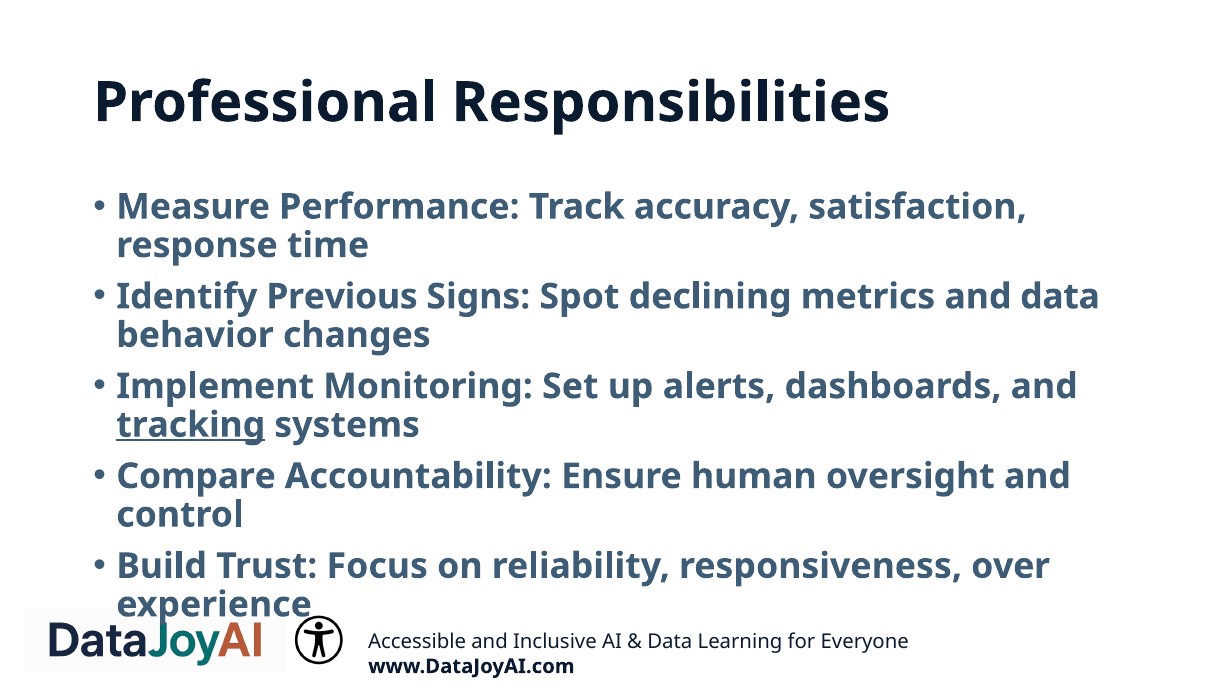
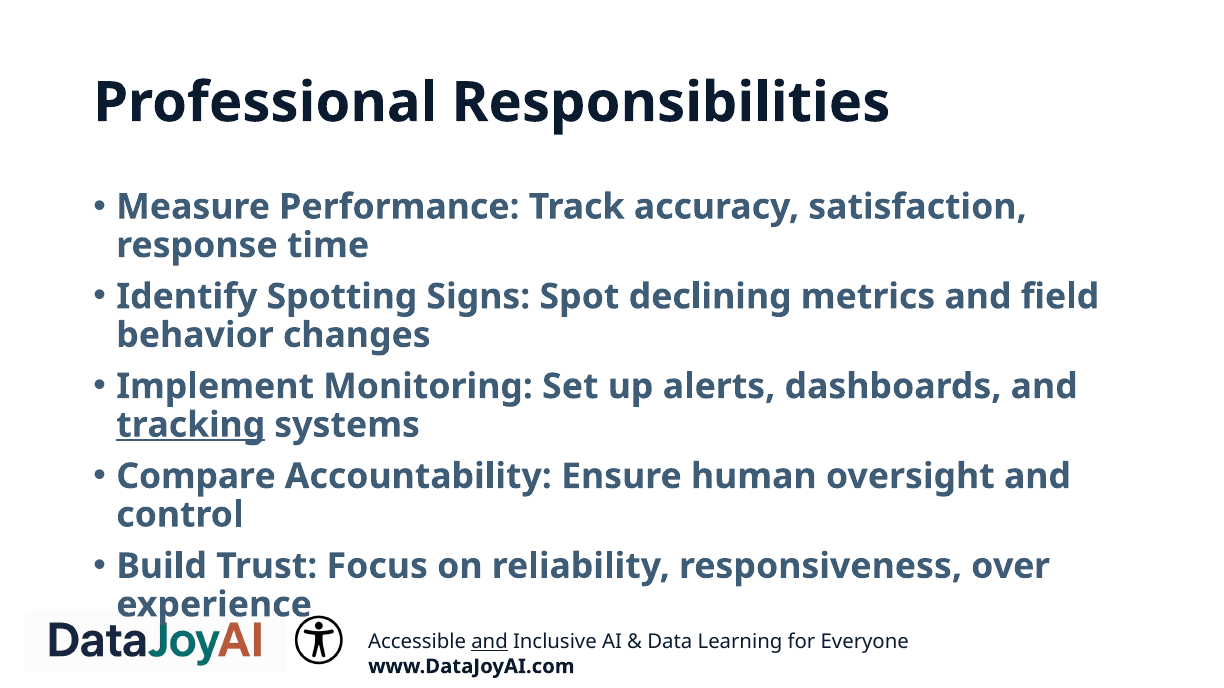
Previous: Previous -> Spotting
and data: data -> field
and at (490, 642) underline: none -> present
